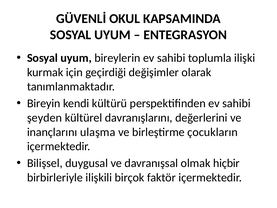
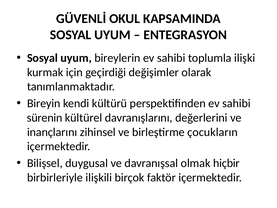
şeyden: şeyden -> sürenin
ulaşma: ulaşma -> zihinsel
